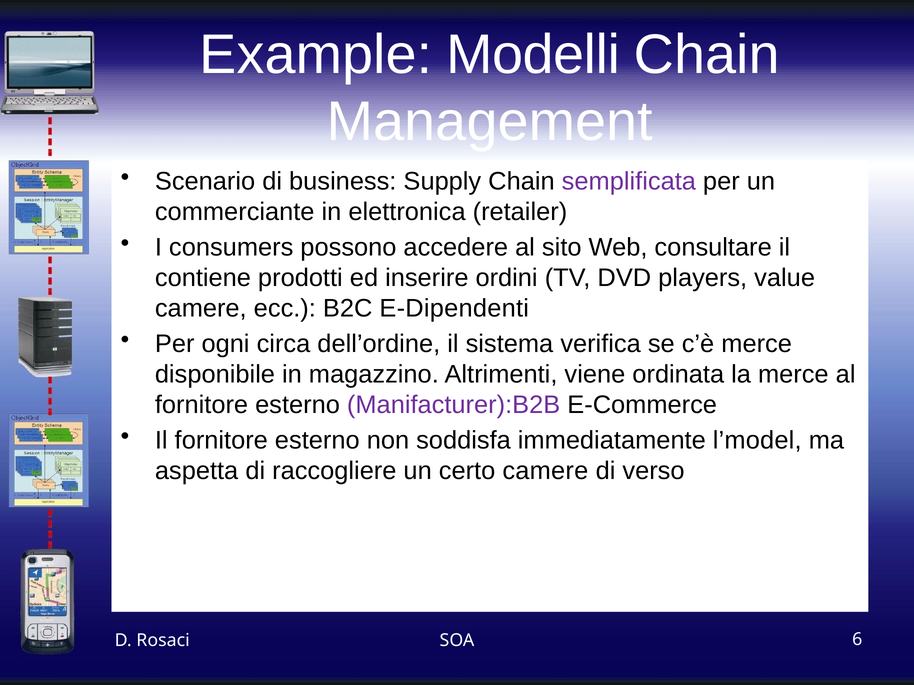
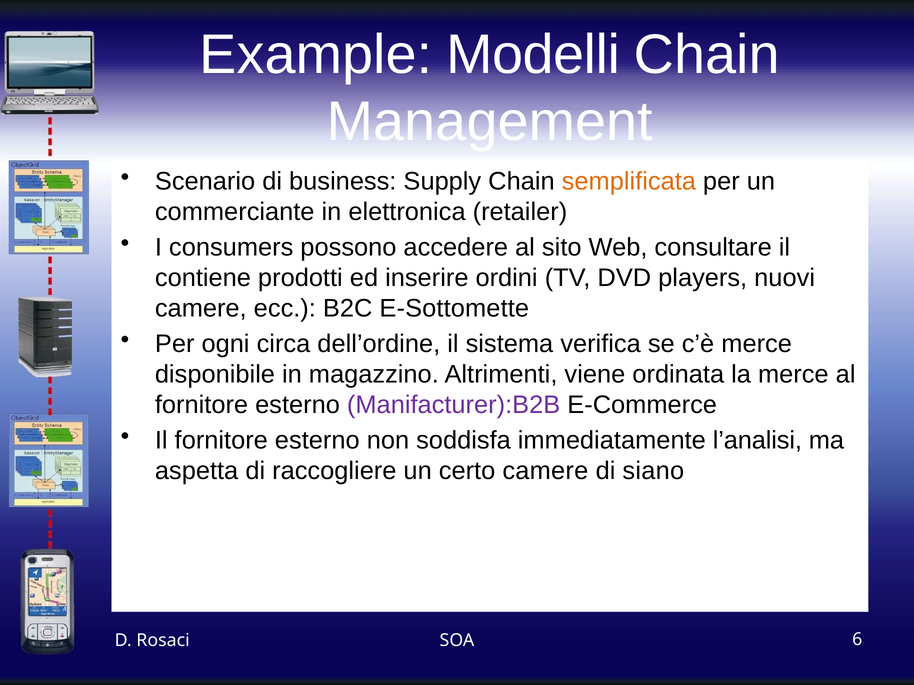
semplificata colour: purple -> orange
value: value -> nuovi
E-Dipendenti: E-Dipendenti -> E-Sottomette
l’model: l’model -> l’analisi
verso: verso -> siano
